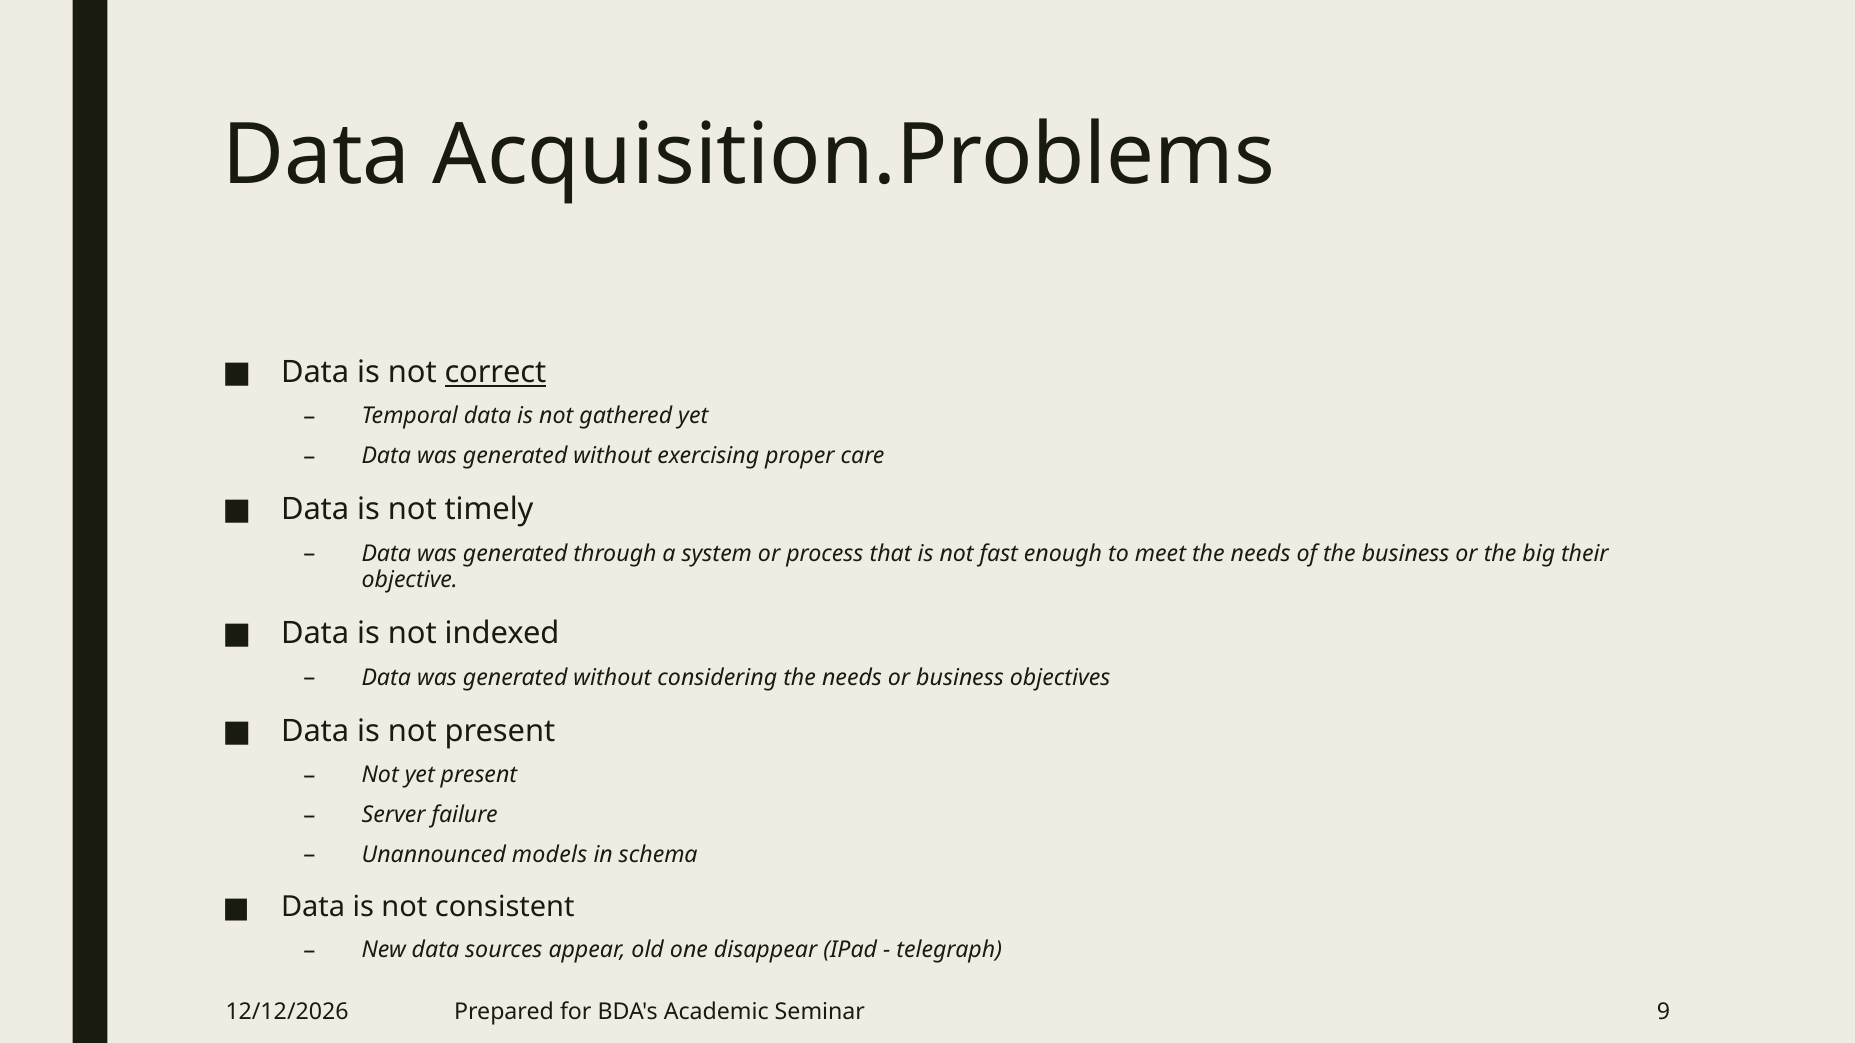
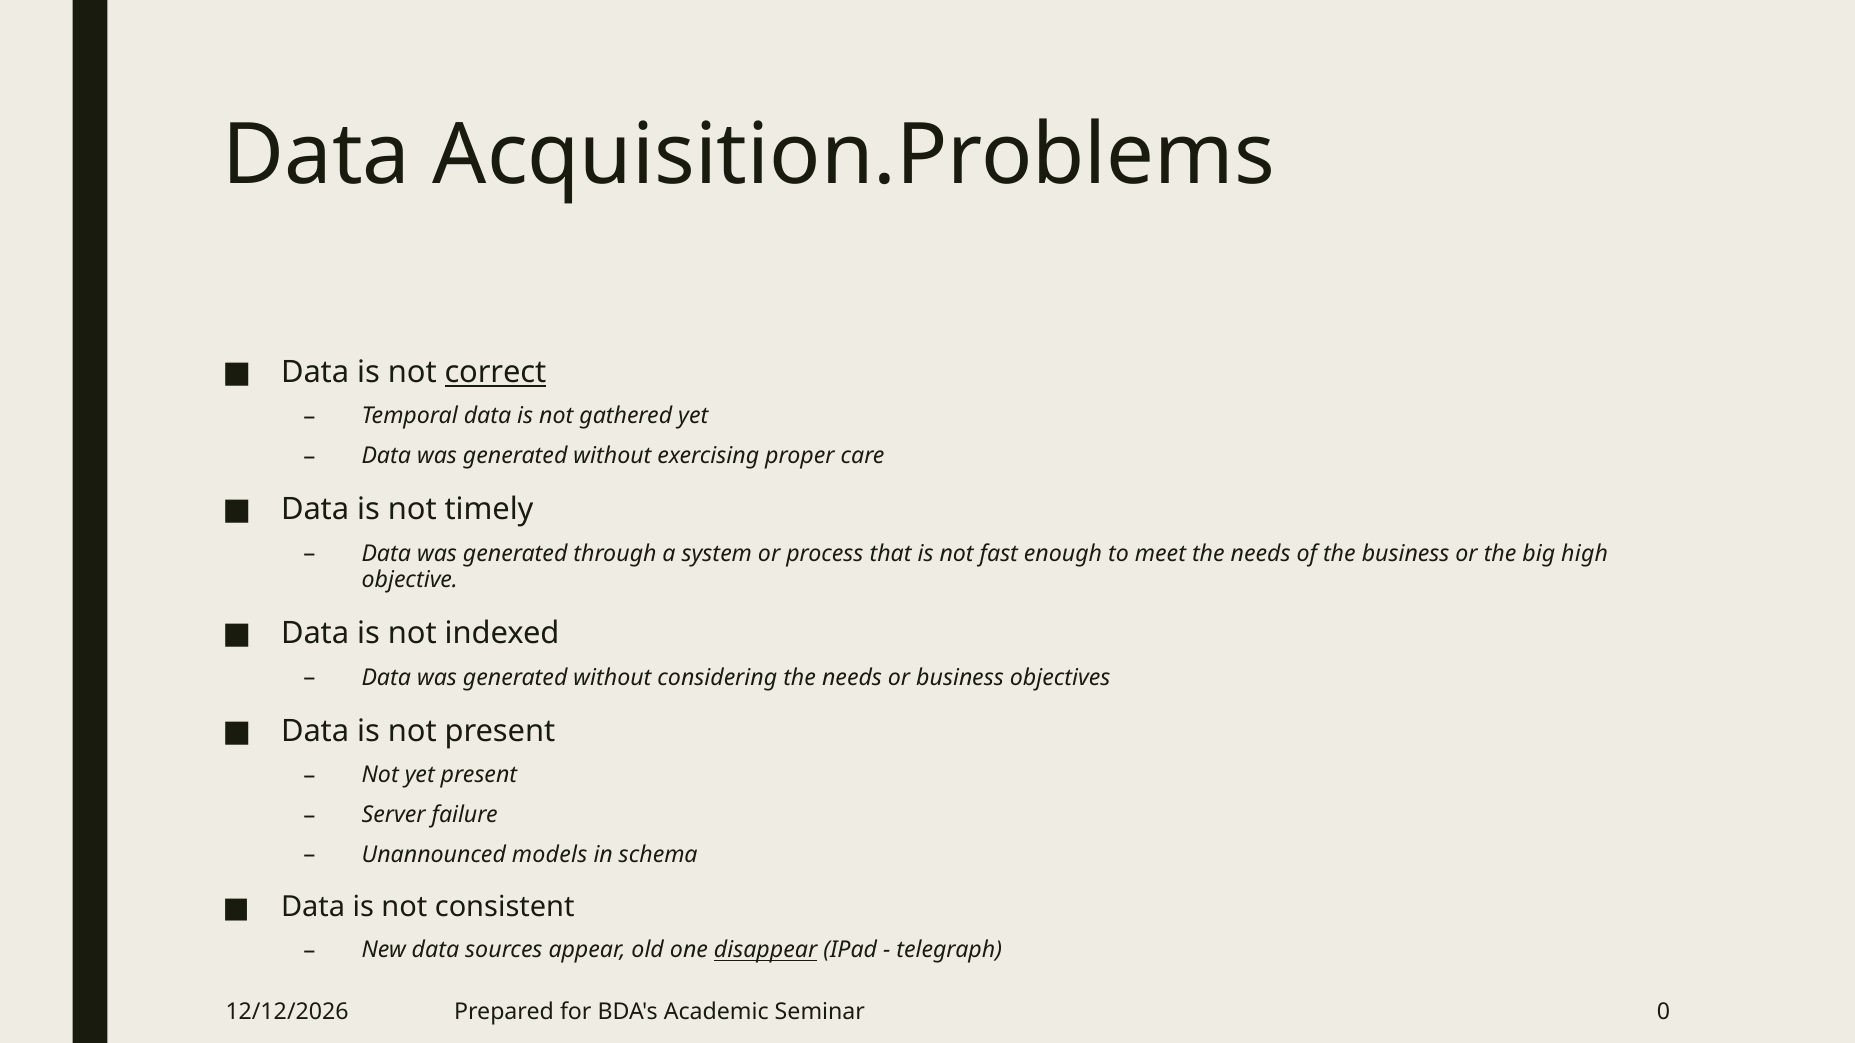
their: their -> high
disappear underline: none -> present
9: 9 -> 0
